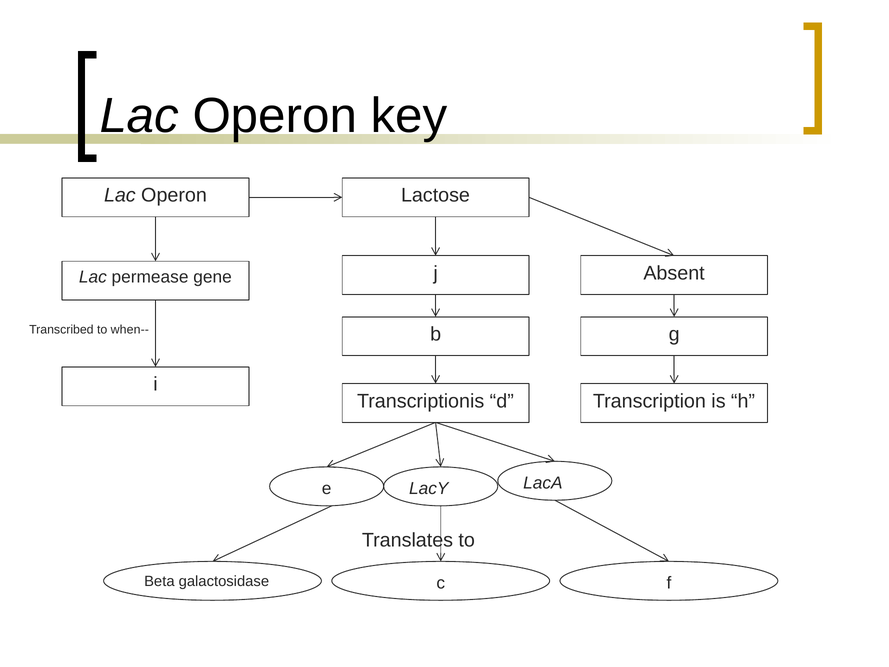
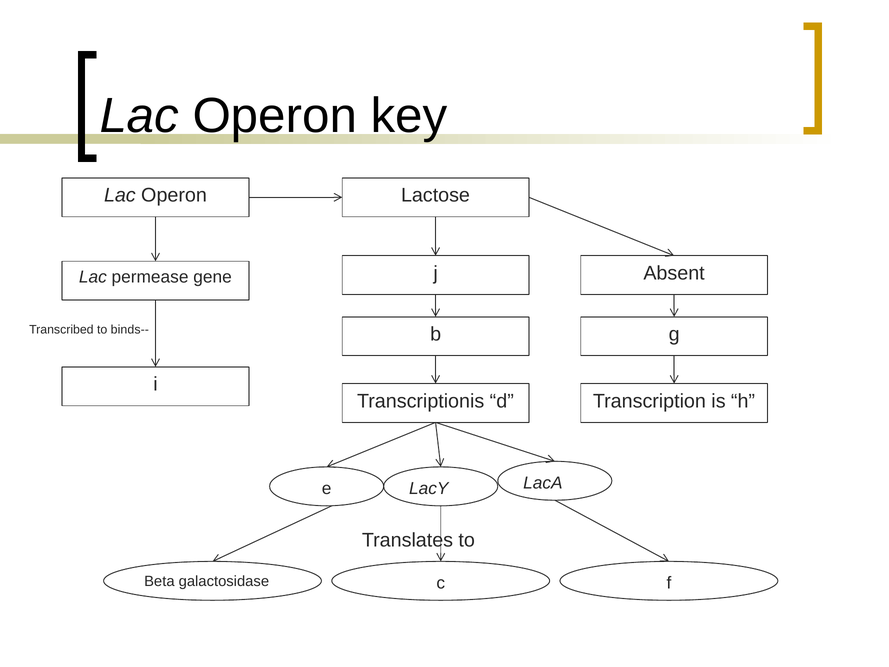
when--: when-- -> binds--
